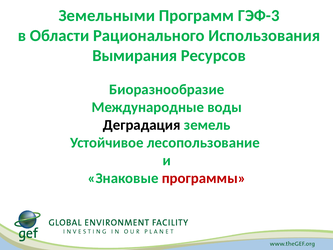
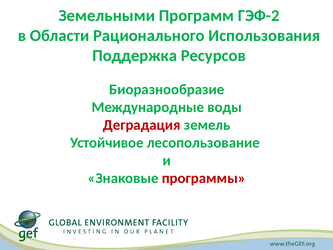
ГЭФ-3: ГЭФ-3 -> ГЭФ-2
Вымирания: Вымирания -> Поддержка
Деградация colour: black -> red
